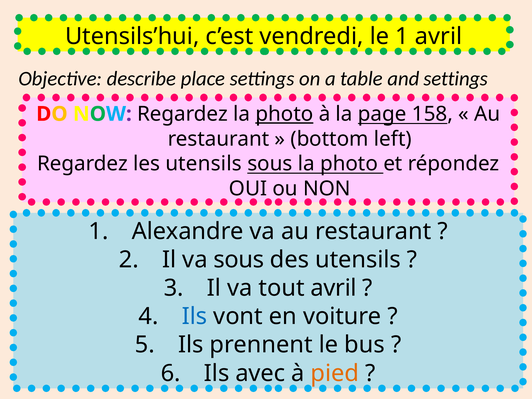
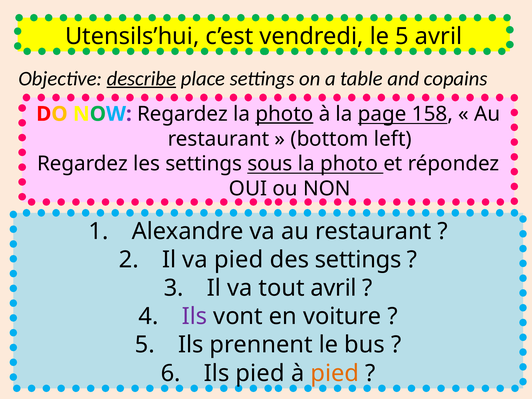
le 1: 1 -> 5
describe underline: none -> present
and settings: settings -> copains
les utensils: utensils -> settings
va sous: sous -> pied
des utensils: utensils -> settings
Ils at (194, 316) colour: blue -> purple
Ils avec: avec -> pied
